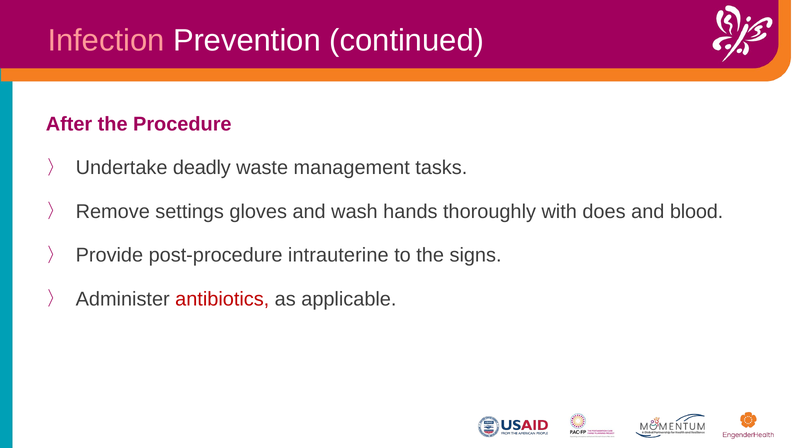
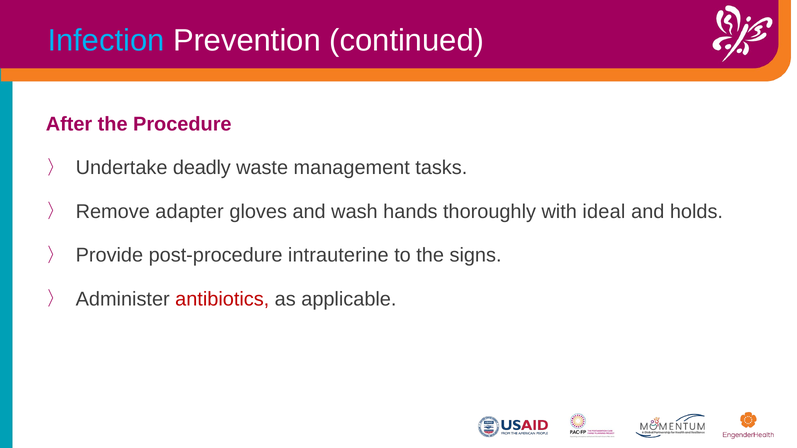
Infection colour: pink -> light blue
settings: settings -> adapter
does: does -> ideal
blood: blood -> holds
